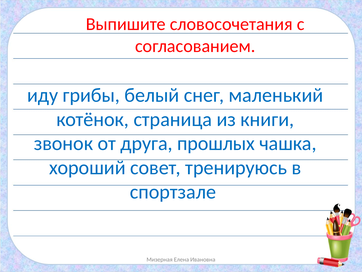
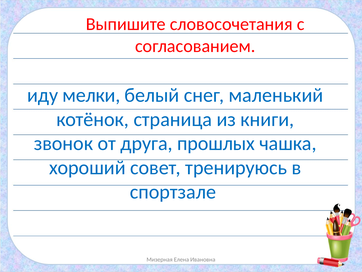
грибы: грибы -> мелки
